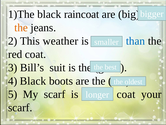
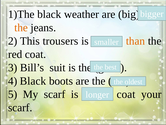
raincoat: raincoat -> weather
weather: weather -> trousers
than at (135, 41) colour: blue -> orange
